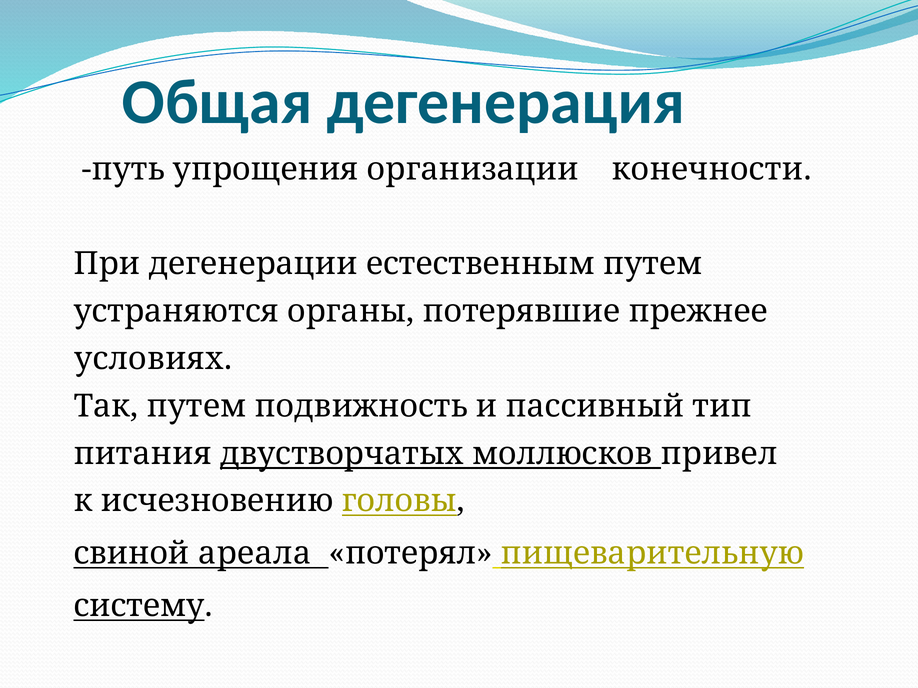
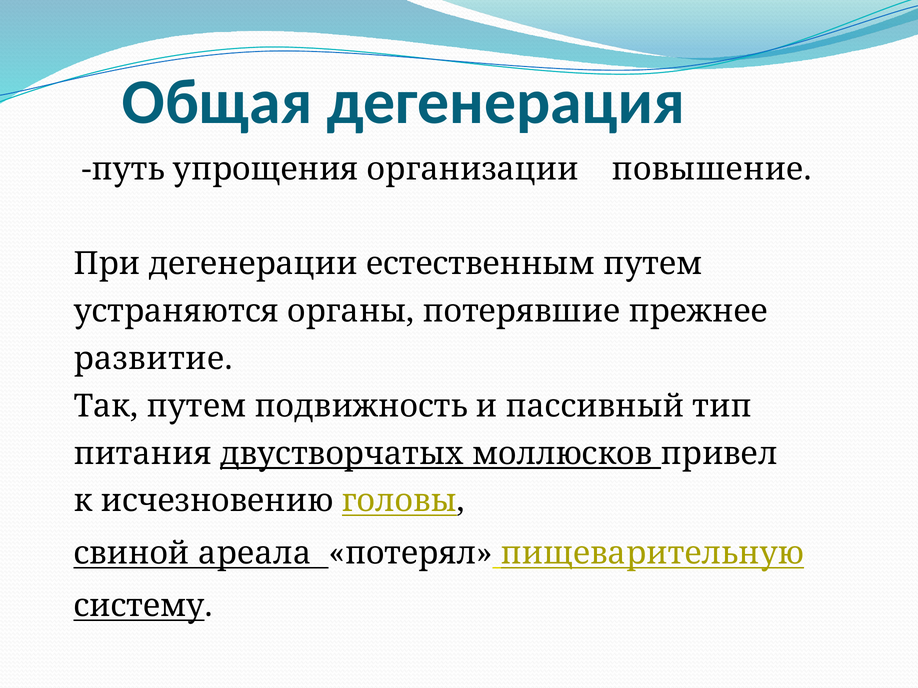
конечности: конечности -> повышение
условиях: условиях -> развитие
